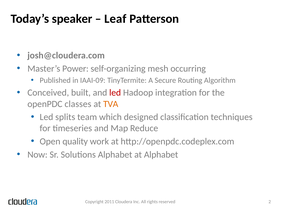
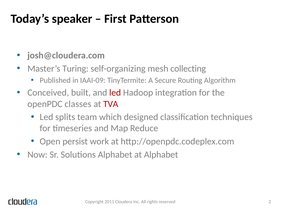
Leaf: Leaf -> First
Power: Power -> Turing
occurring: occurring -> collecting
TVA colour: orange -> red
quality: quality -> persist
